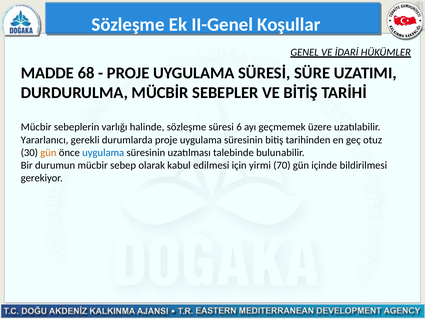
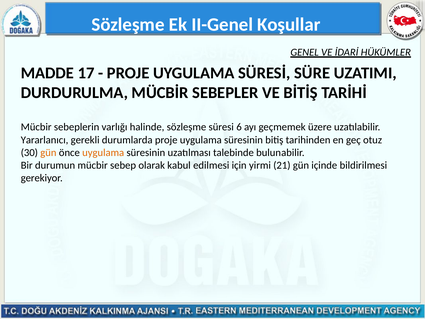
68: 68 -> 17
uygulama at (103, 152) colour: blue -> orange
70: 70 -> 21
